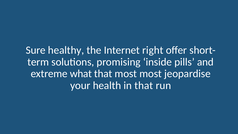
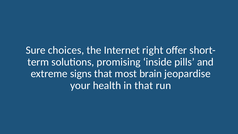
healthy: healthy -> choices
what: what -> signs
most most: most -> brain
